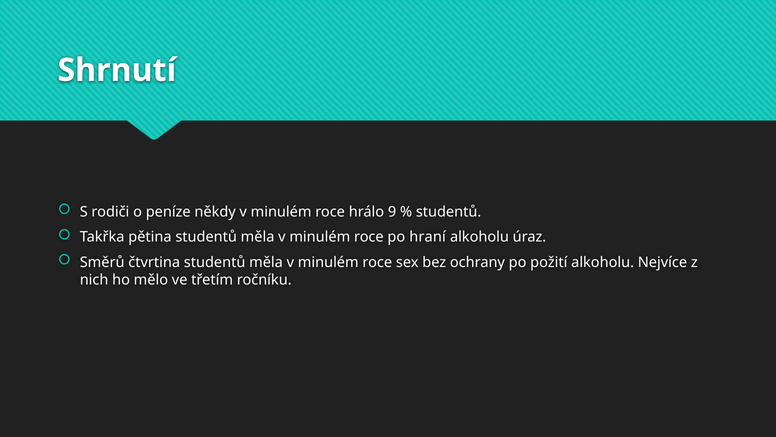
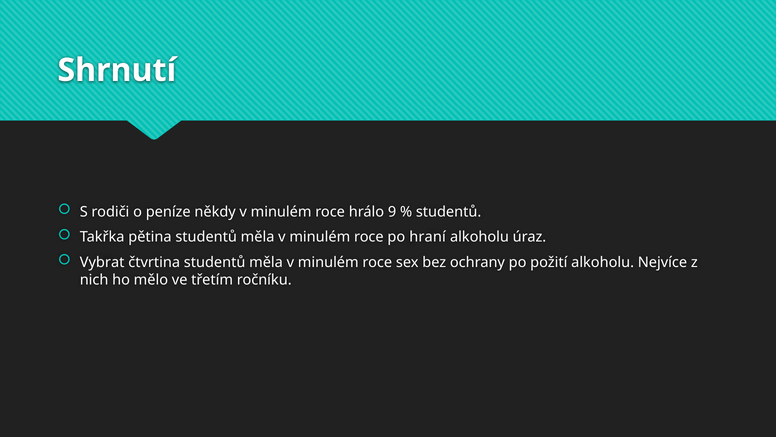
Směrů: Směrů -> Vybrat
